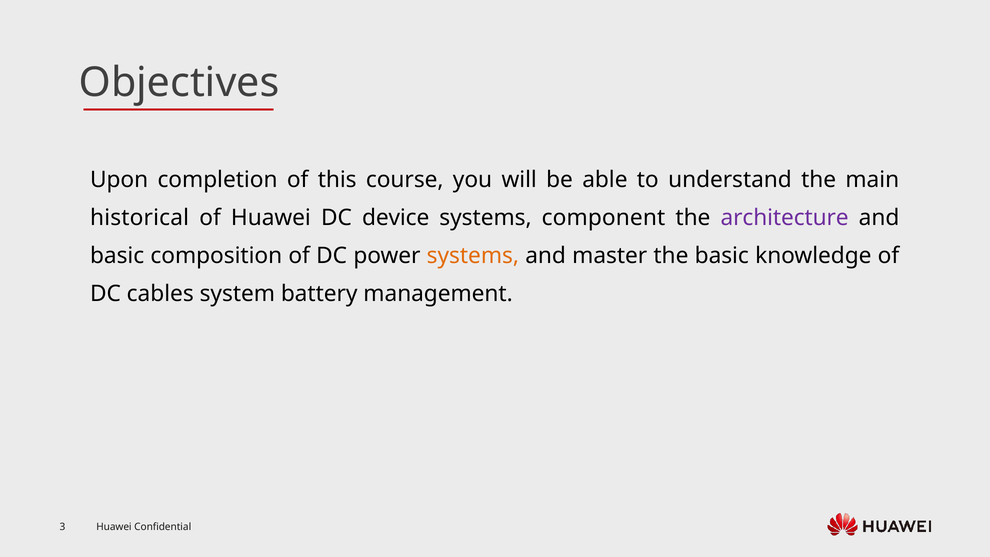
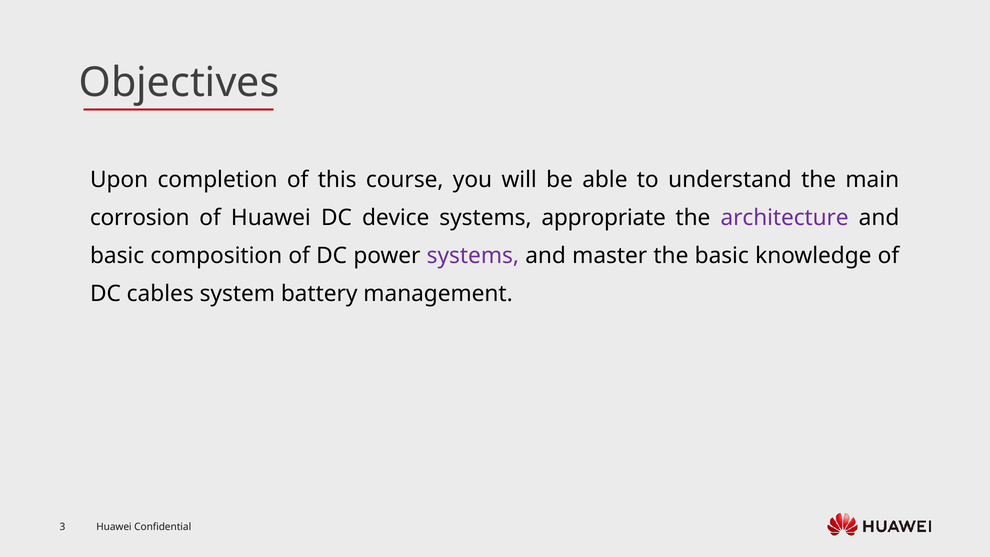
historical: historical -> corrosion
component: component -> appropriate
systems at (473, 256) colour: orange -> purple
